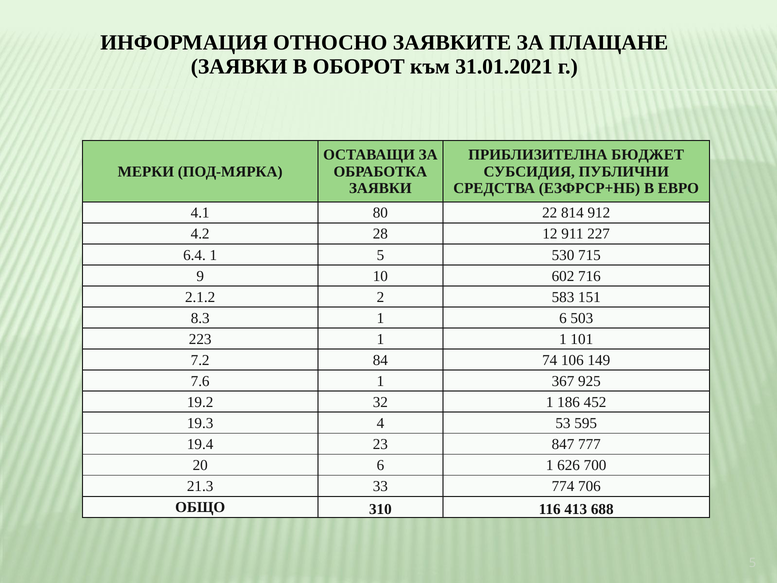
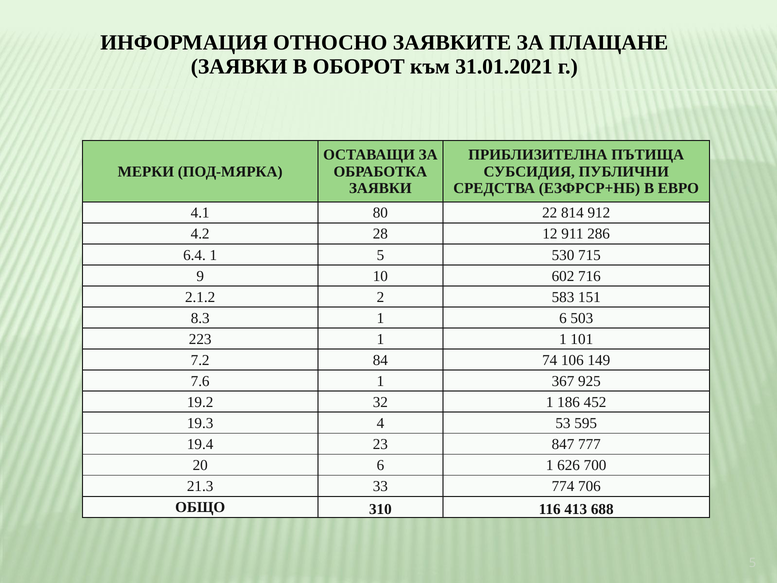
БЮДЖЕТ: БЮДЖЕТ -> ПЪТИЩА
227: 227 -> 286
